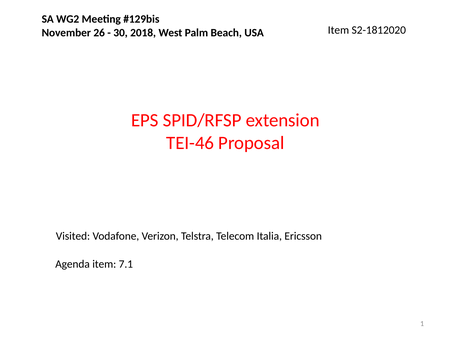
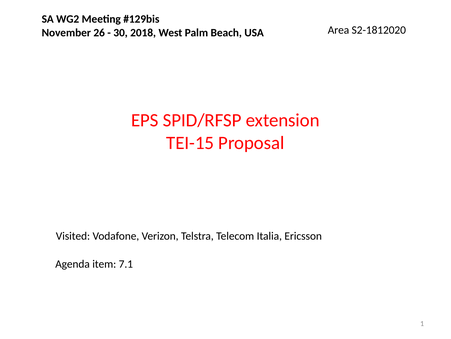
Item at (338, 30): Item -> Area
TEI-46: TEI-46 -> TEI-15
